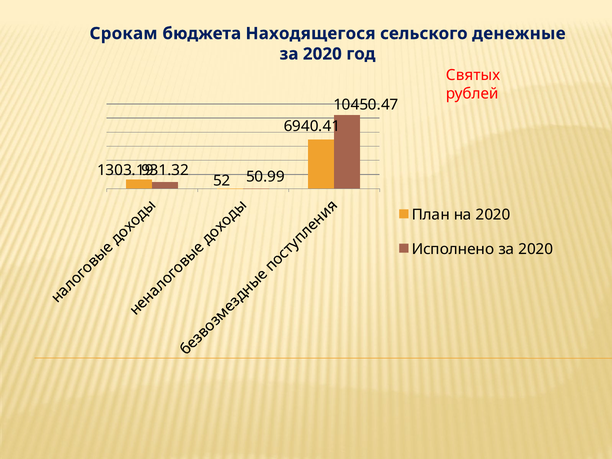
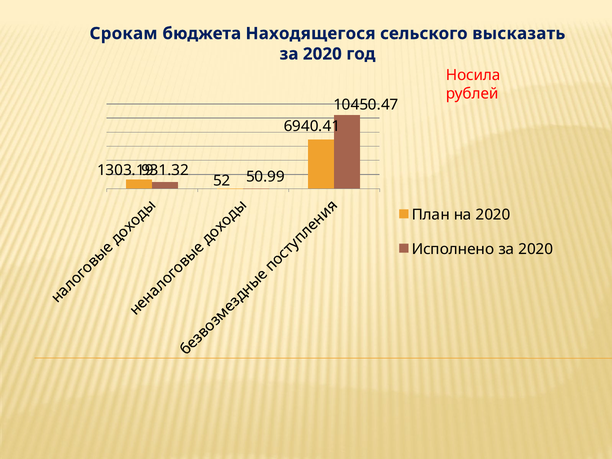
денежные: денежные -> высказать
Святых: Святых -> Носила
